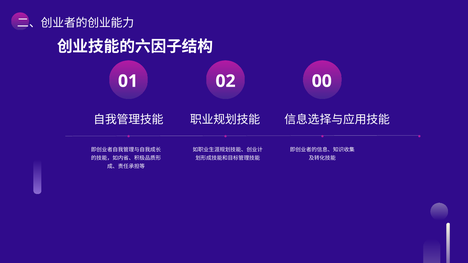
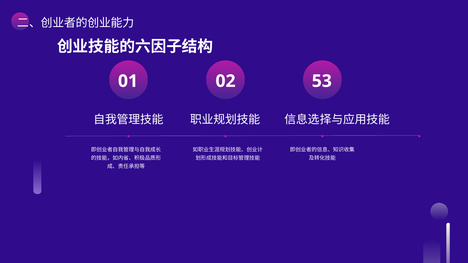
00: 00 -> 53
